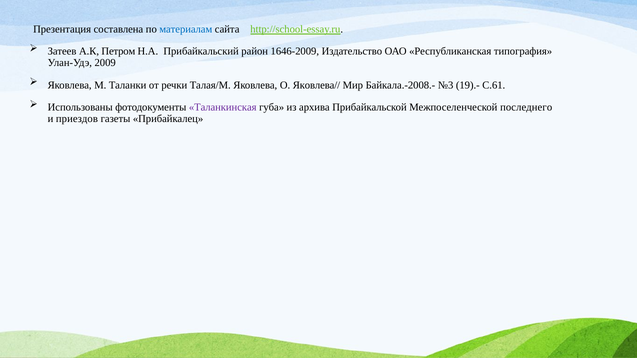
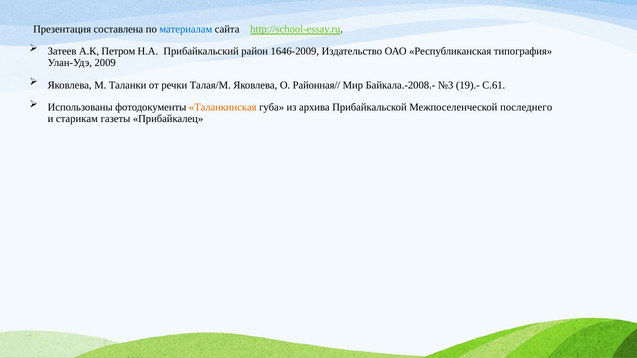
Яковлева//: Яковлева// -> Районная//
Таланкинская colour: purple -> orange
приездов: приездов -> старикам
